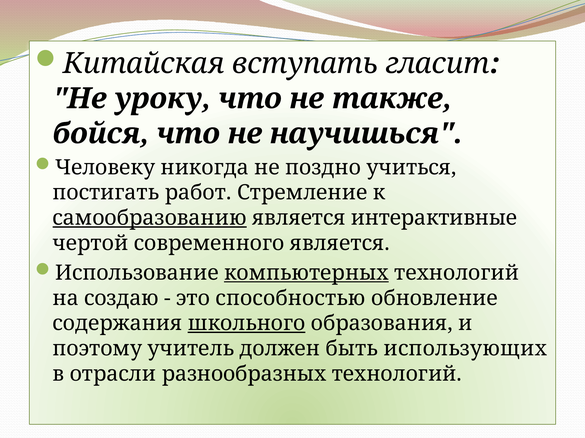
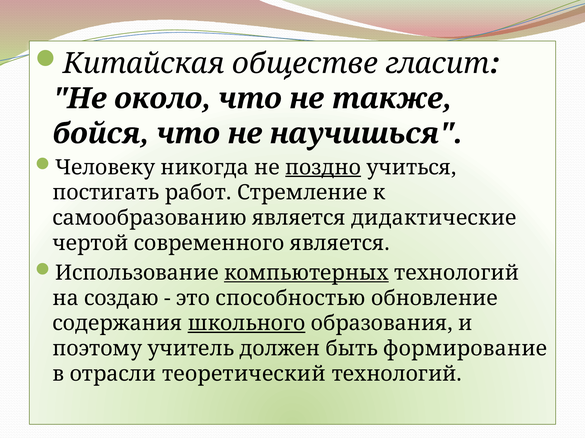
вступать: вступать -> обществе
уроку: уроку -> около
поздно underline: none -> present
самообразованию underline: present -> none
интерактивные: интерактивные -> дидактические
использующих: использующих -> формирование
разнообразных: разнообразных -> теоретический
